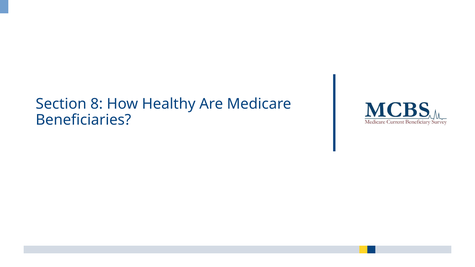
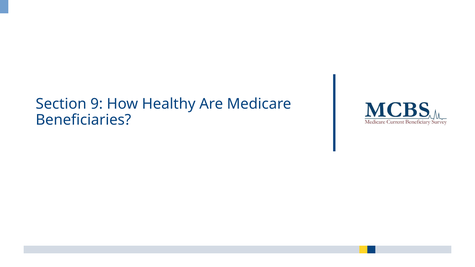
8: 8 -> 9
